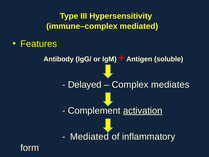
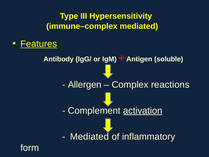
Features underline: none -> present
Delayed: Delayed -> Allergen
mediates: mediates -> reactions
